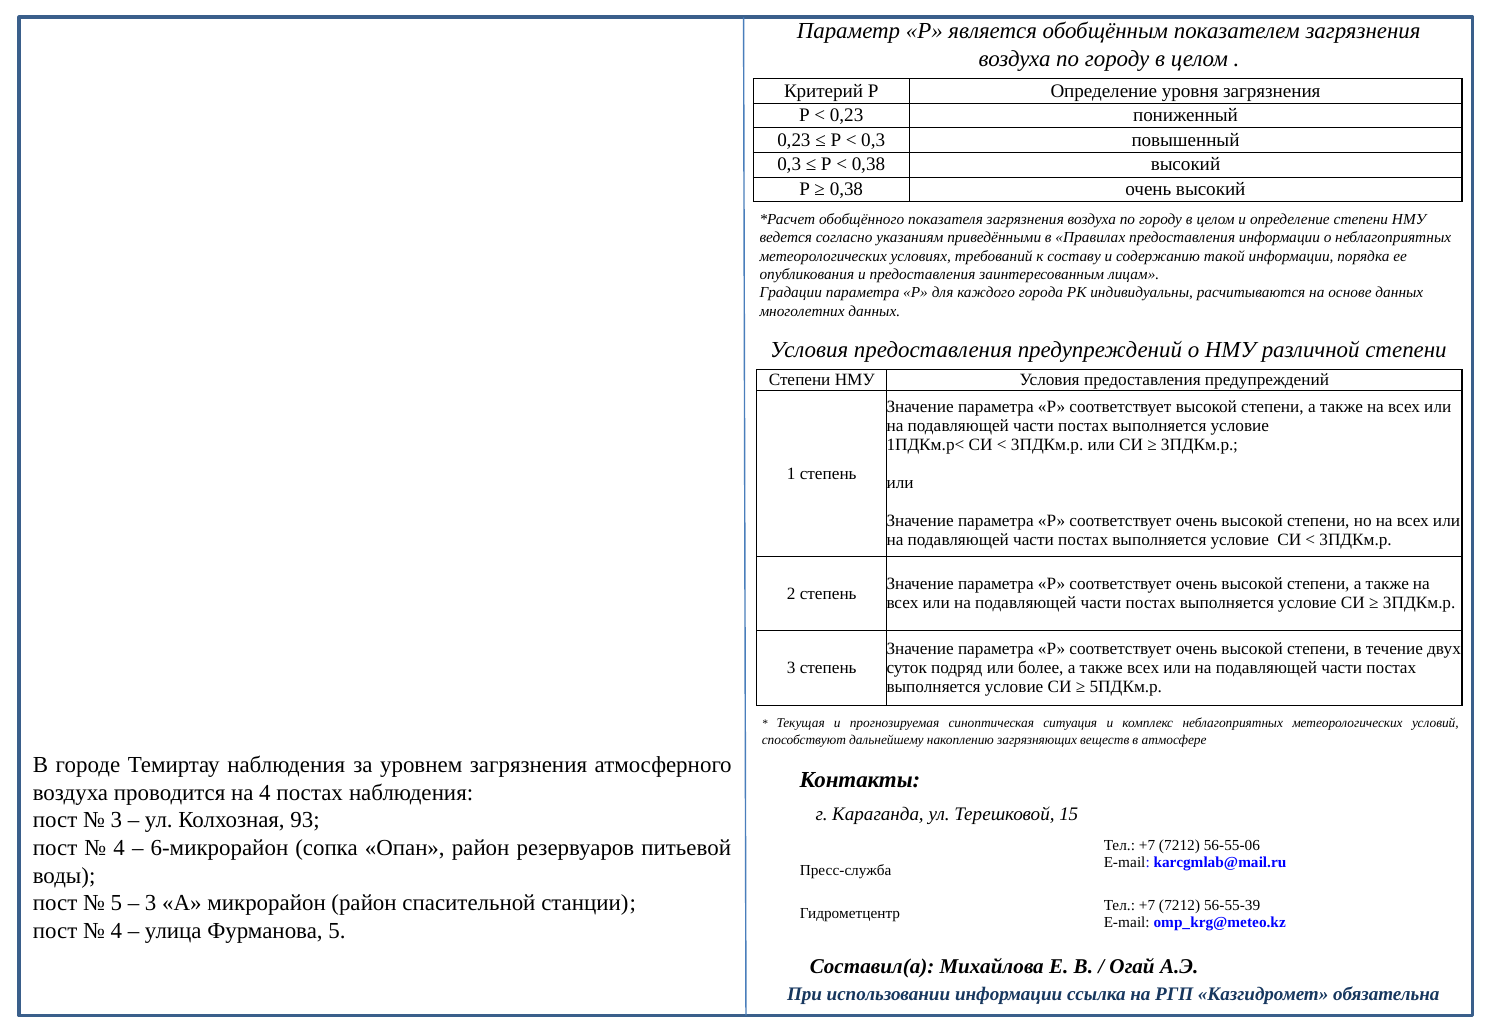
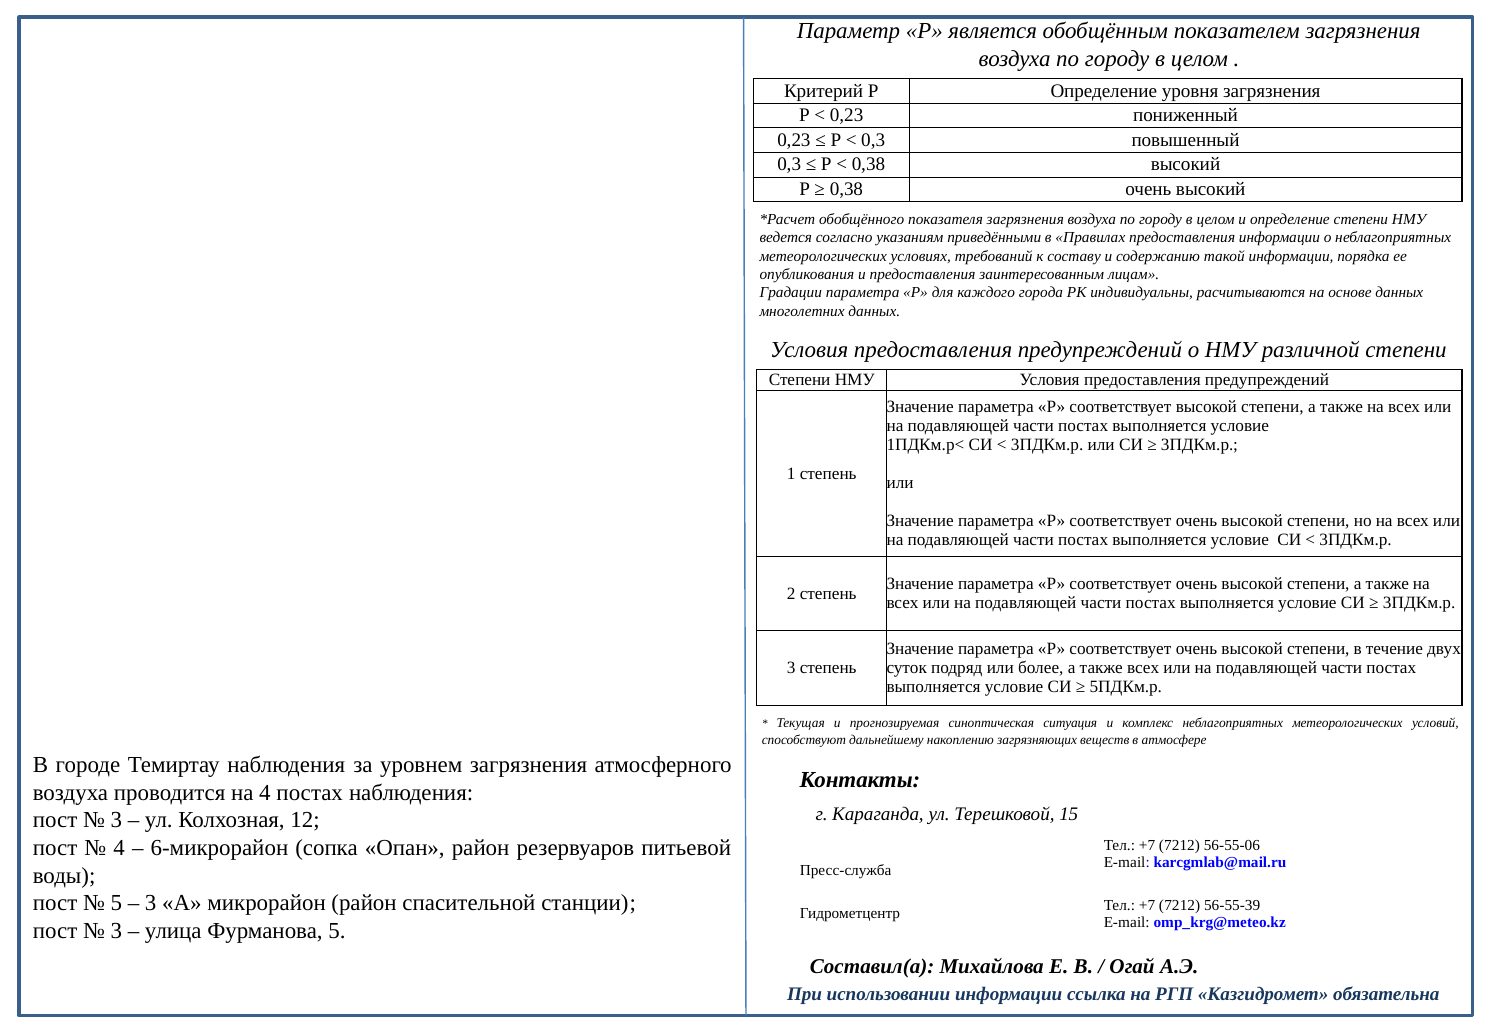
93: 93 -> 12
4 at (116, 930): 4 -> 3
